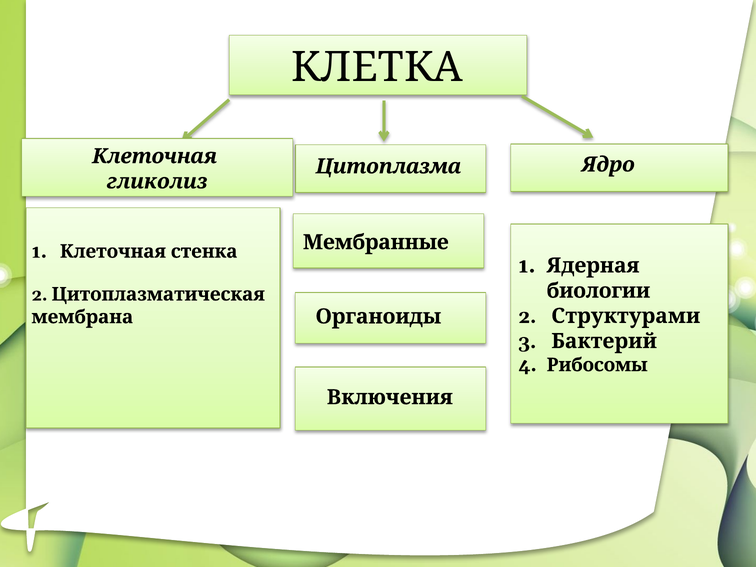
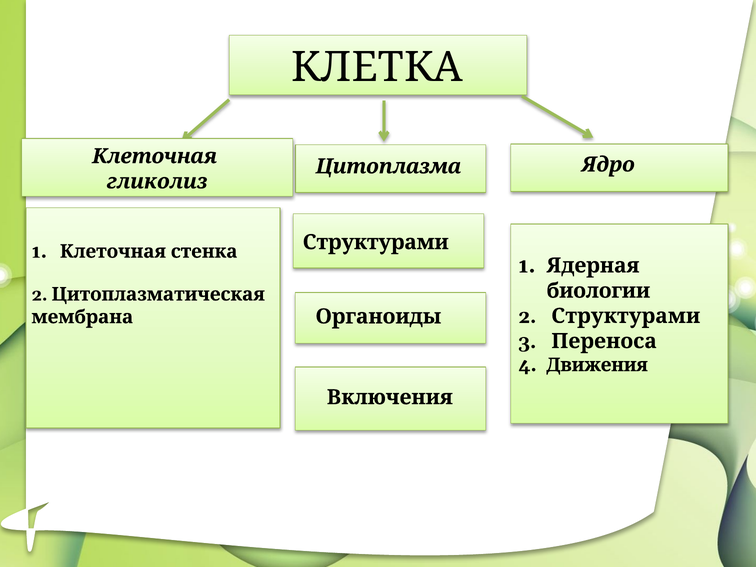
Мембранные at (376, 242): Мембранные -> Структурами
Бактерий: Бактерий -> Переноса
Рибосомы: Рибосомы -> Движения
